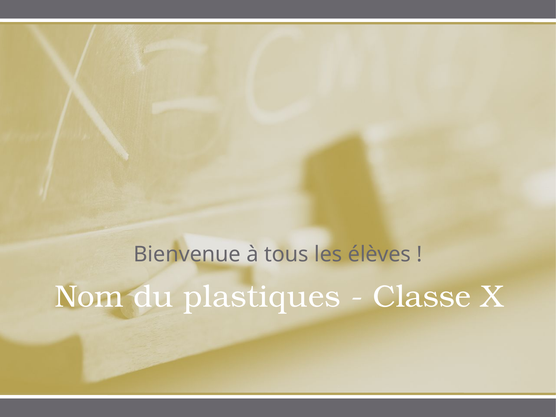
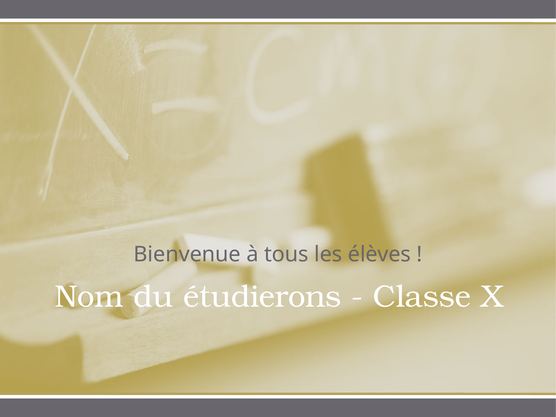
plastiques: plastiques -> étudierons
